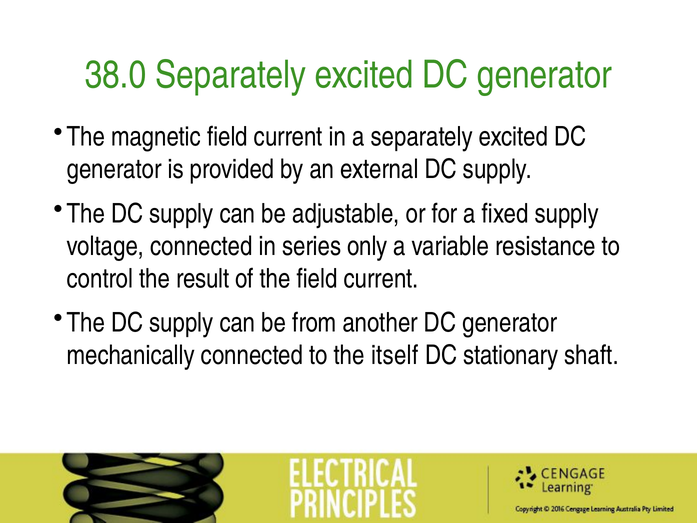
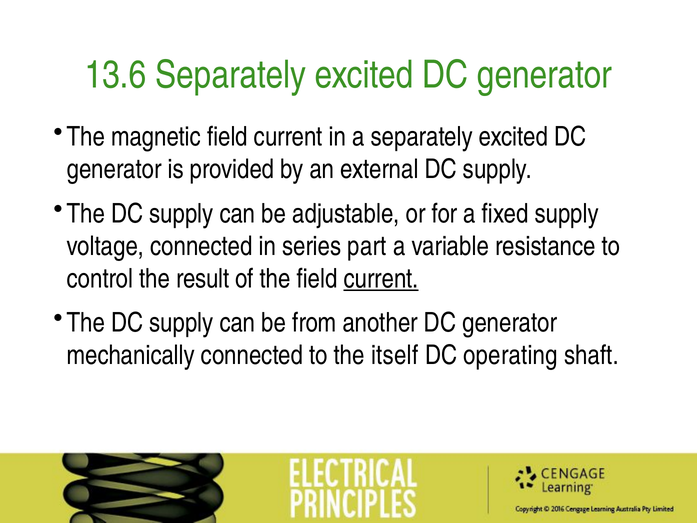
38.0: 38.0 -> 13.6
only: only -> part
current at (381, 279) underline: none -> present
stationary: stationary -> operating
